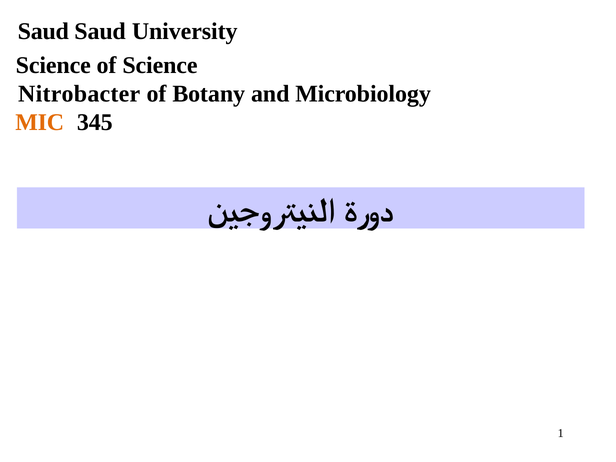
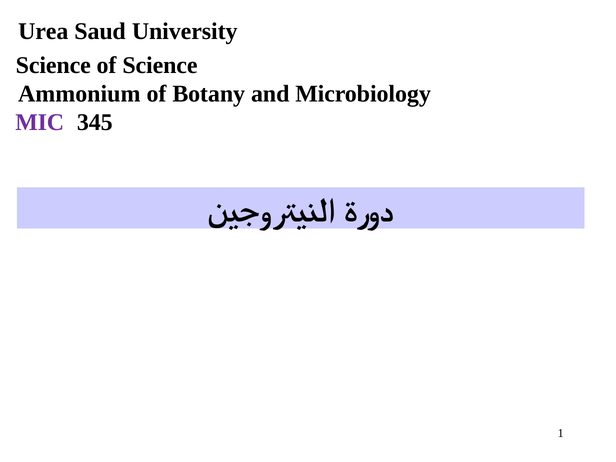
Saud at (43, 31): Saud -> Urea
Nitrobacter: Nitrobacter -> Ammonium
MIC colour: orange -> purple
